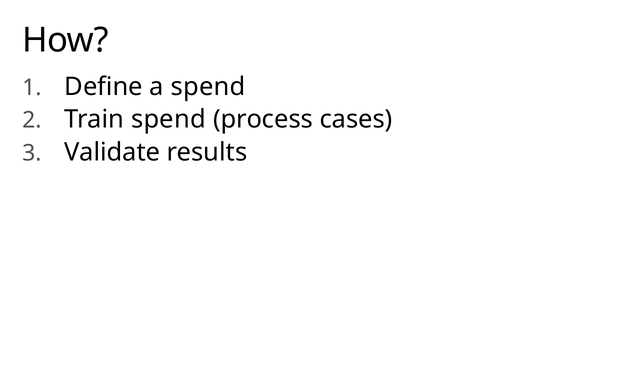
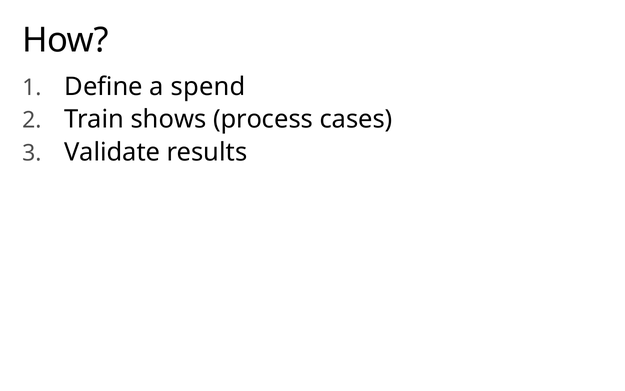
Train spend: spend -> shows
